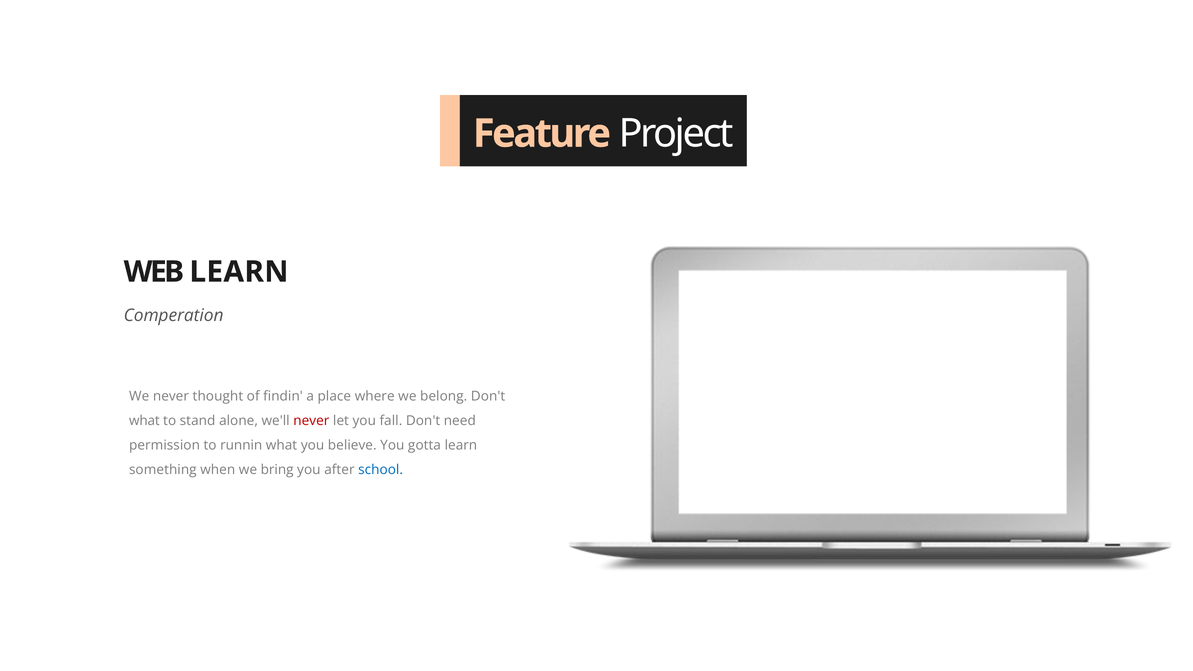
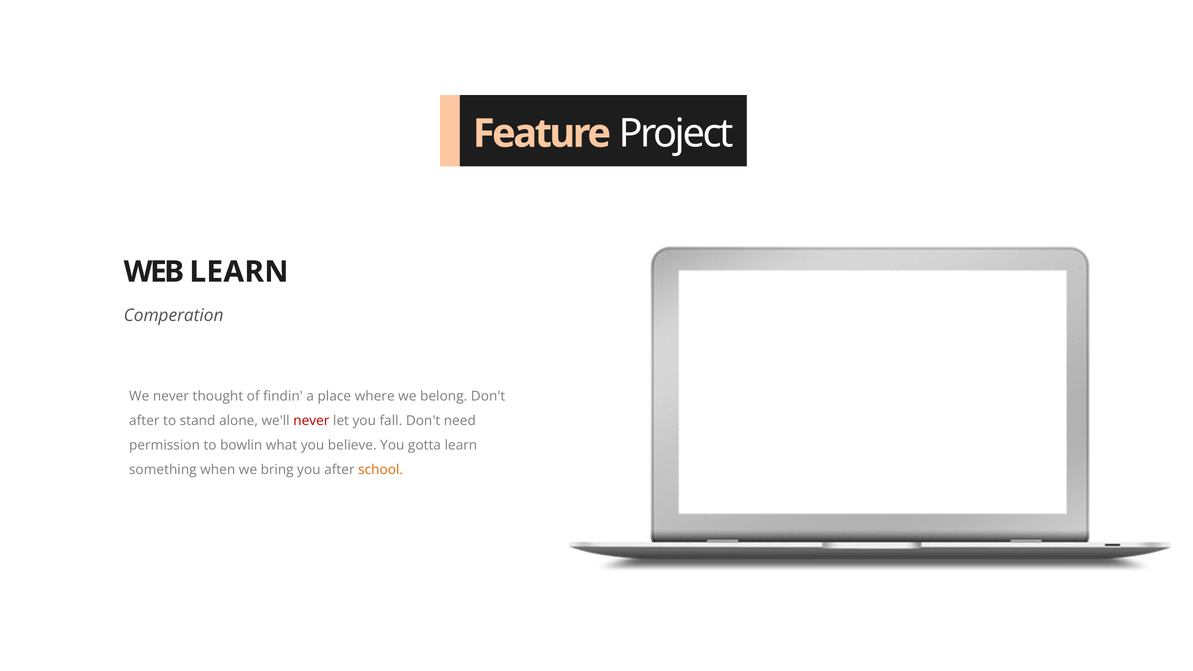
what at (144, 421): what -> after
runnin: runnin -> bowlin
school colour: blue -> orange
